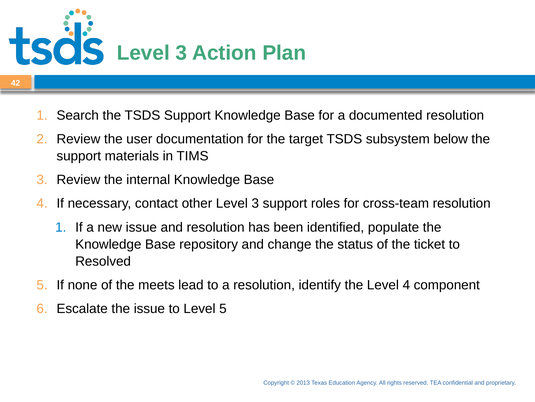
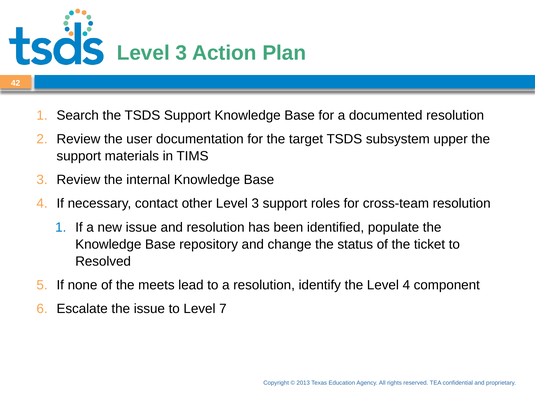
below: below -> upper
Level 5: 5 -> 7
